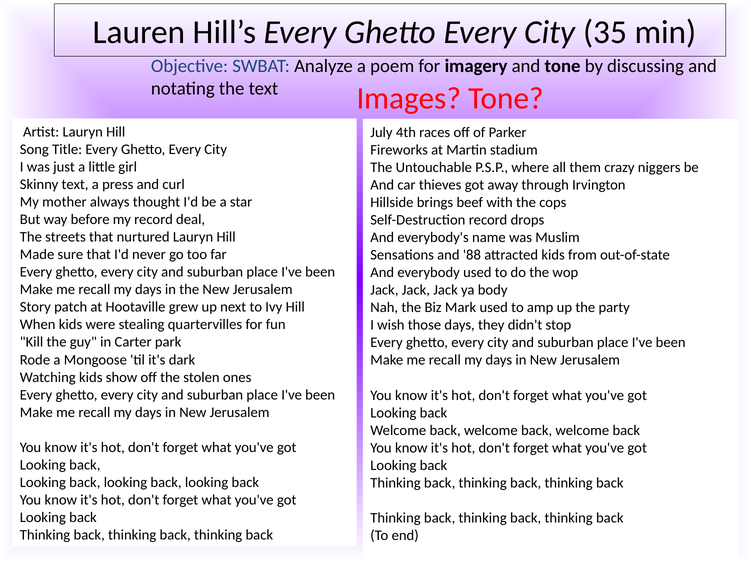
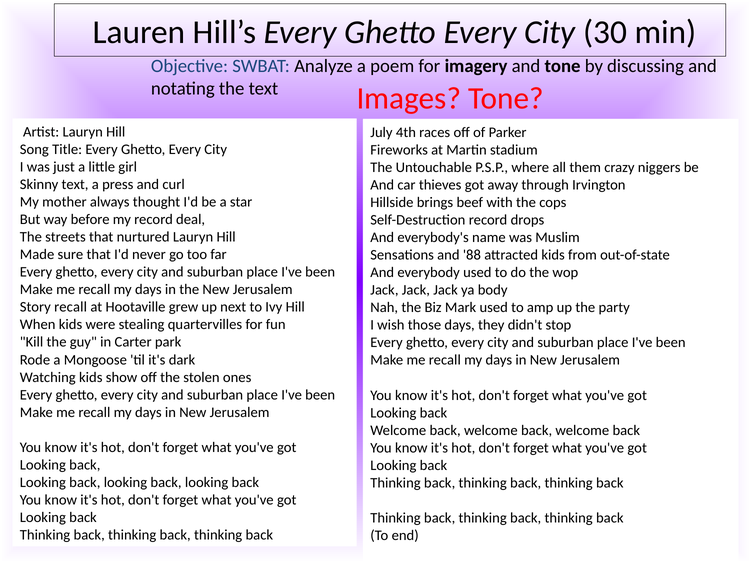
35: 35 -> 30
Story patch: patch -> recall
